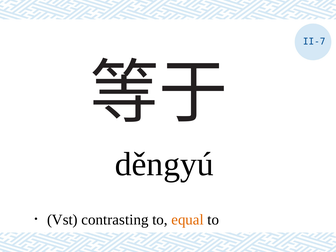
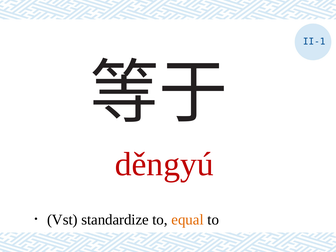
II-7: II-7 -> II-1
děngyú colour: black -> red
contrasting: contrasting -> standardize
